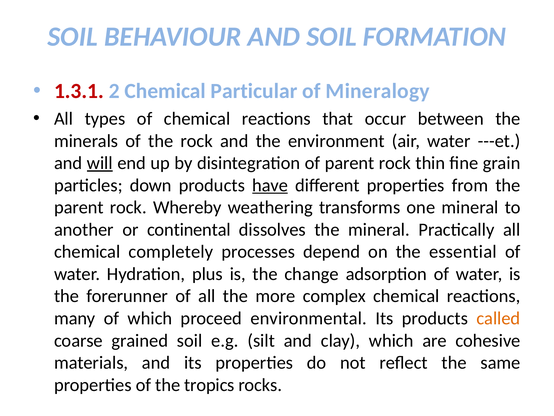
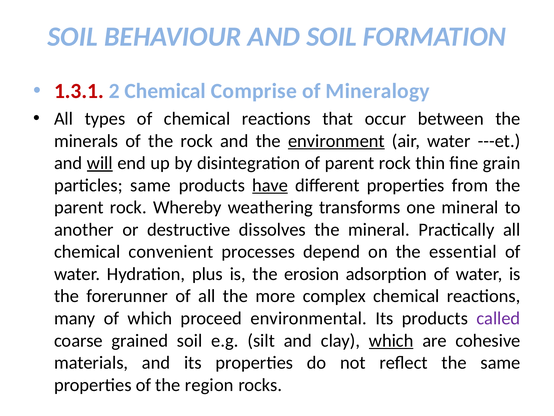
Particular: Particular -> Comprise
environment underline: none -> present
particles down: down -> same
continental: continental -> destructive
completely: completely -> convenient
change: change -> erosion
called colour: orange -> purple
which at (391, 340) underline: none -> present
tropics: tropics -> region
